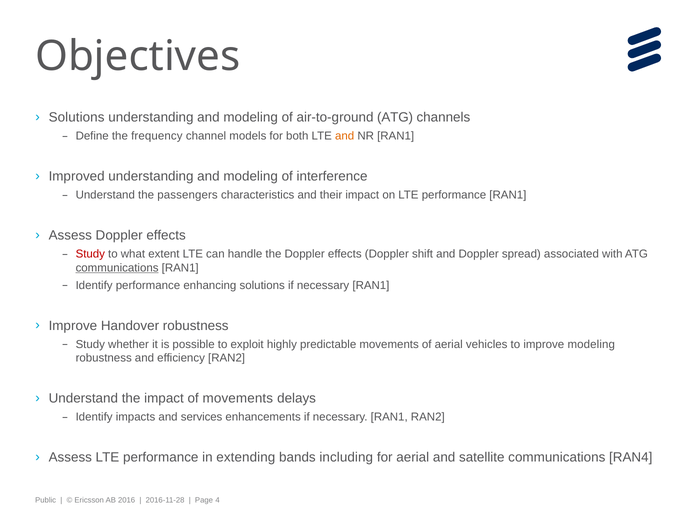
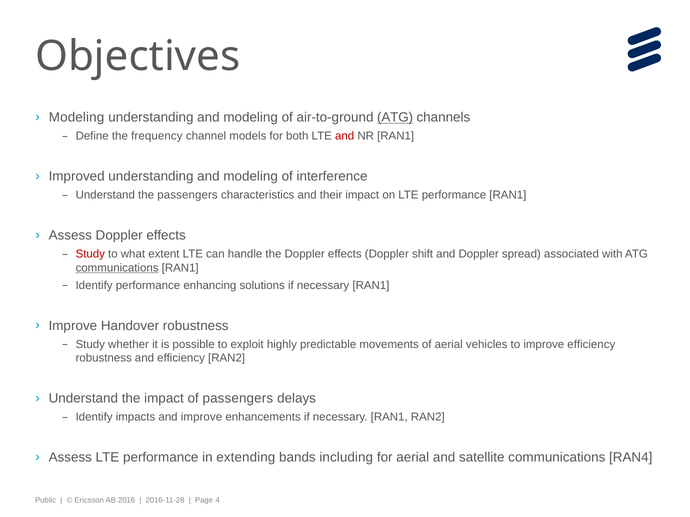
Solutions at (77, 118): Solutions -> Modeling
ATG at (395, 118) underline: none -> present
and at (345, 136) colour: orange -> red
improve modeling: modeling -> efficiency
of movements: movements -> passengers
and services: services -> improve
